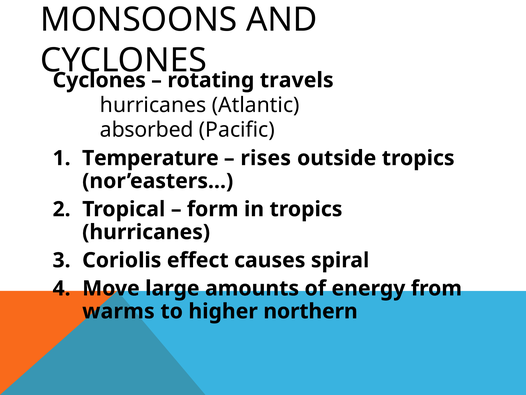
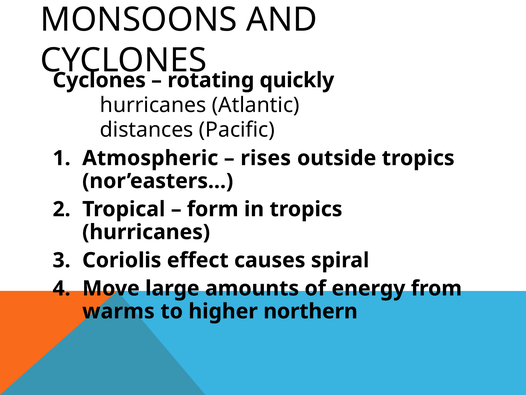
travels: travels -> quickly
absorbed: absorbed -> distances
Temperature: Temperature -> Atmospheric
